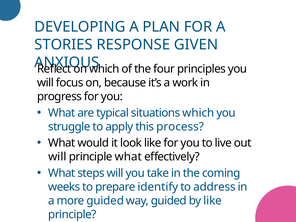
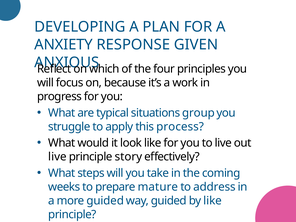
STORIES: STORIES -> ANXIETY
situations which: which -> group
will at (57, 157): will -> live
principle what: what -> story
identify: identify -> mature
